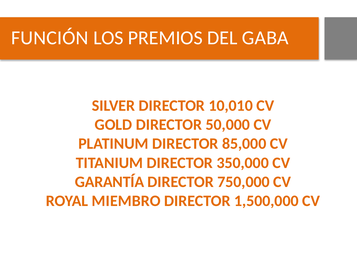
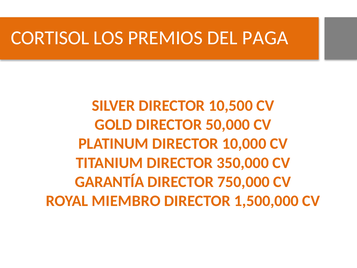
FUNCIÓN: FUNCIÓN -> CORTISOL
GABA: GABA -> PAGA
10,010: 10,010 -> 10,500
85,000: 85,000 -> 10,000
